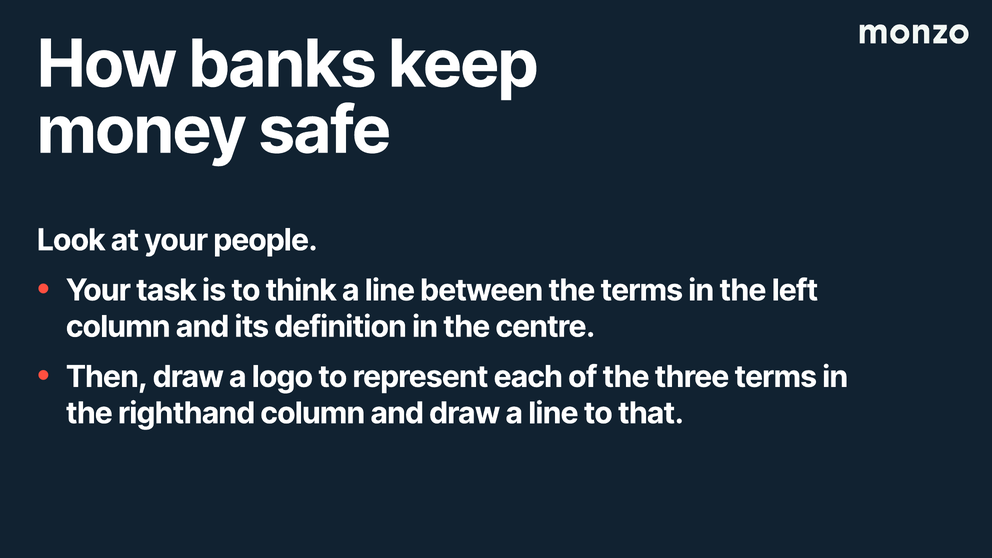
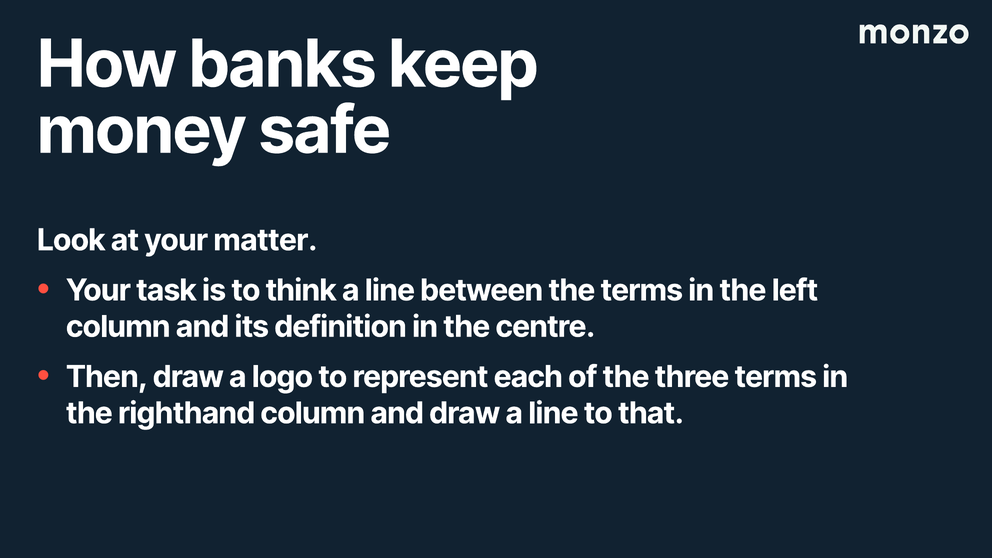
people: people -> matter
